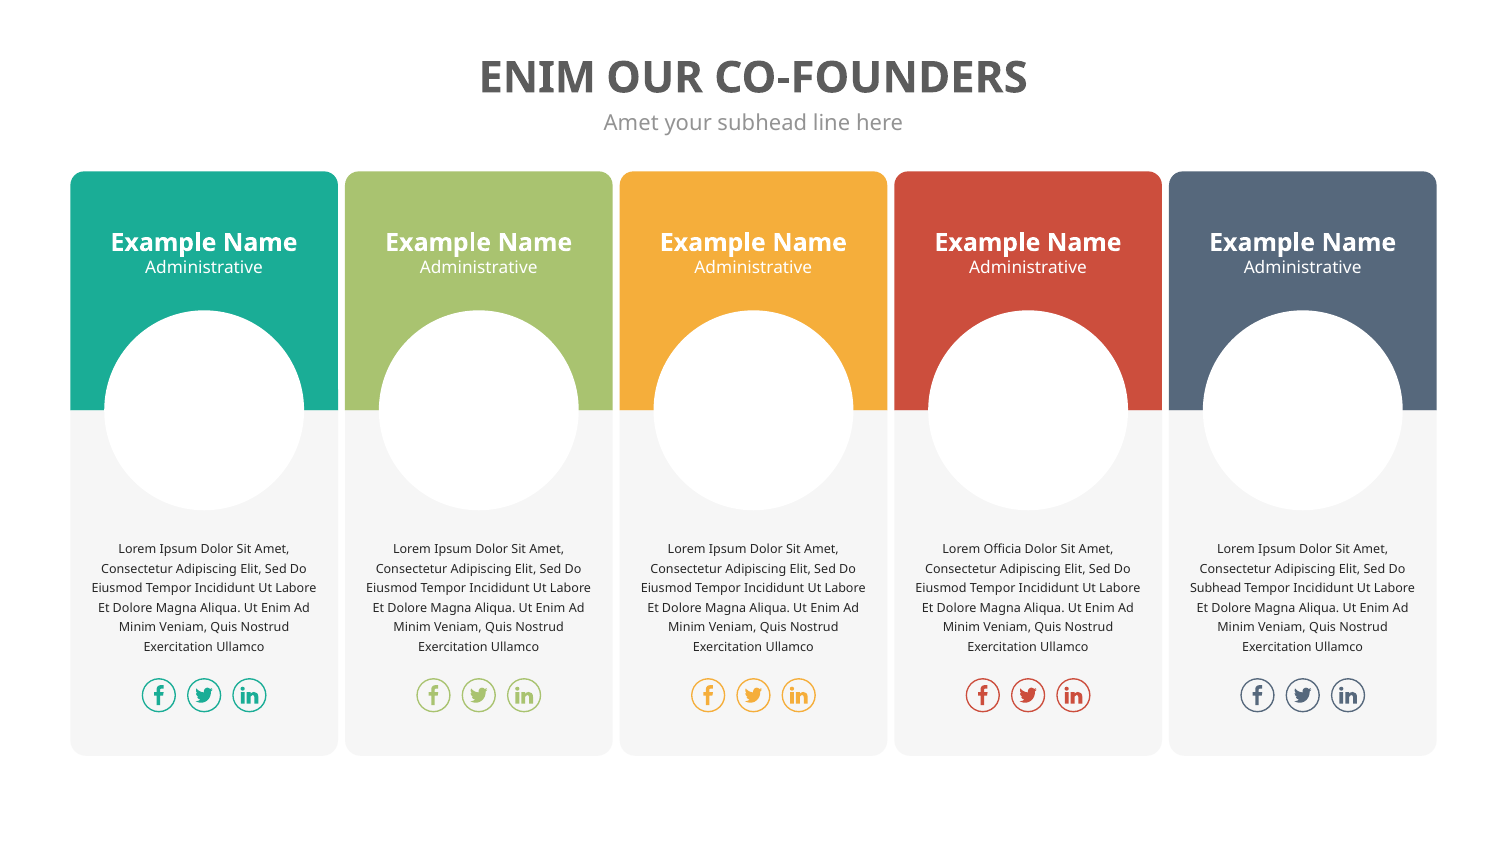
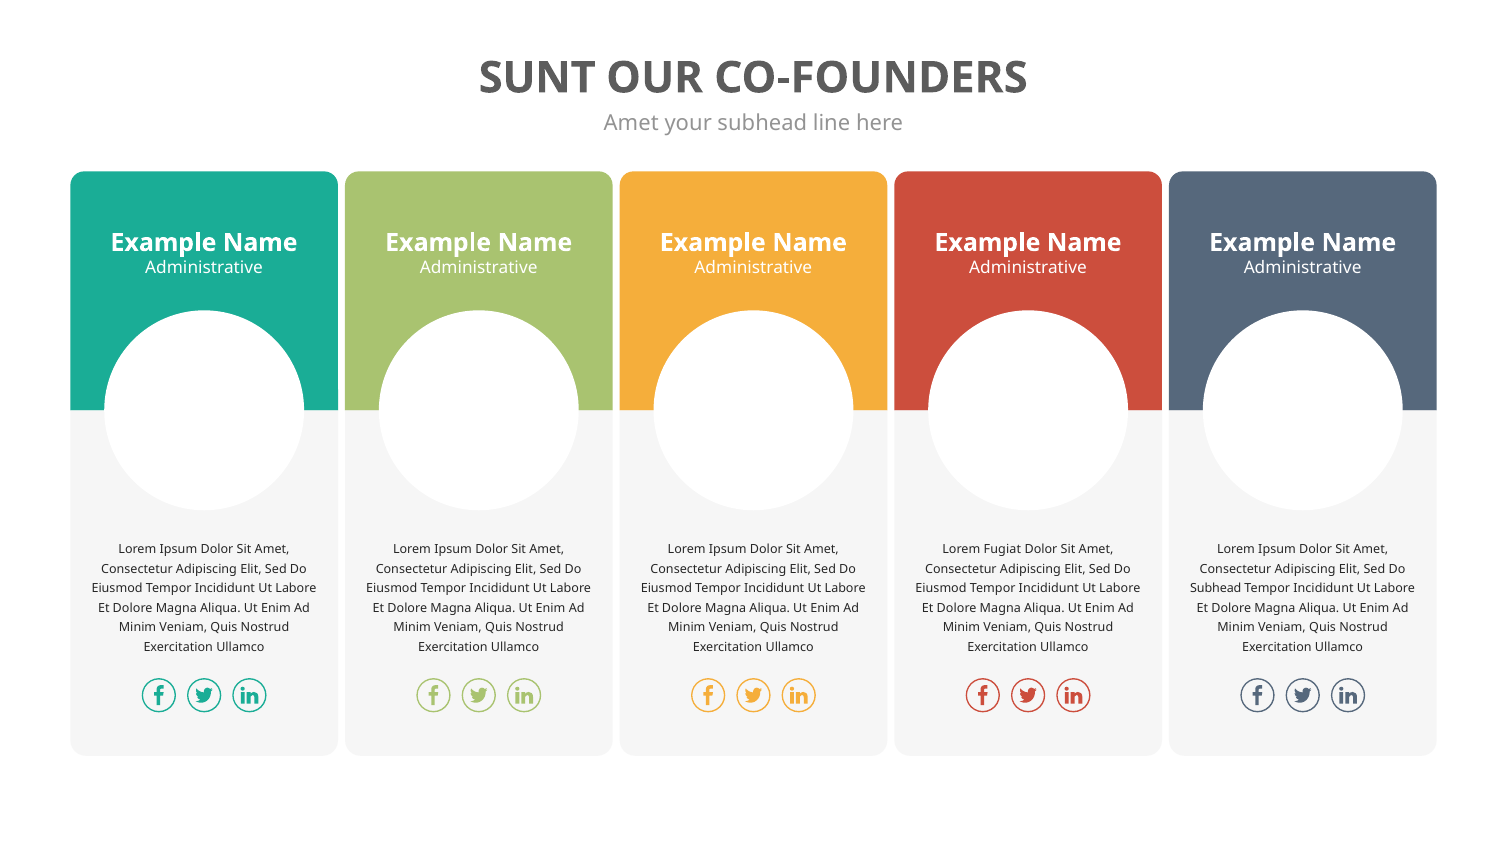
ENIM at (537, 78): ENIM -> SUNT
Officia: Officia -> Fugiat
